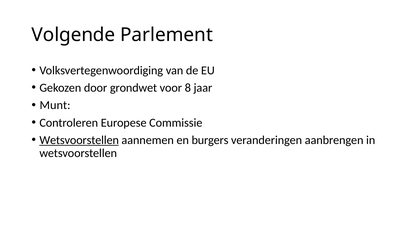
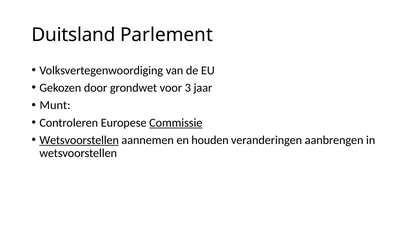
Volgende: Volgende -> Duitsland
8: 8 -> 3
Commissie underline: none -> present
burgers: burgers -> houden
